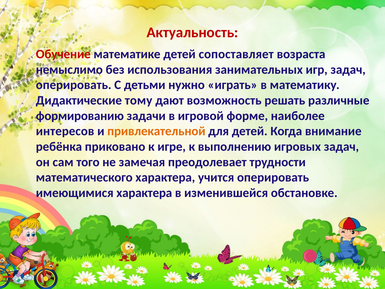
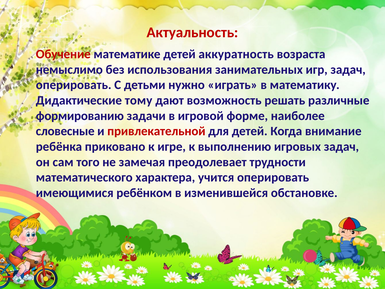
сопоставляет: сопоставляет -> аккуратность
интересов: интересов -> словесные
привлекательной colour: orange -> red
имеющимися характера: характера -> ребёнком
